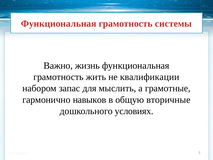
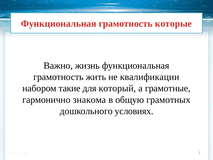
системы: системы -> которые
запас: запас -> такие
мыслить: мыслить -> который
навыков: навыков -> знакома
вторичные: вторичные -> грамотных
